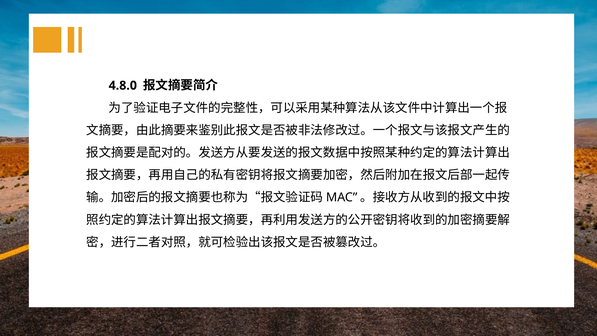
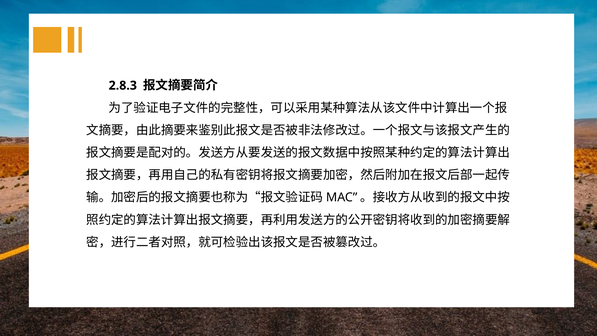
4.8.0: 4.8.0 -> 2.8.3
